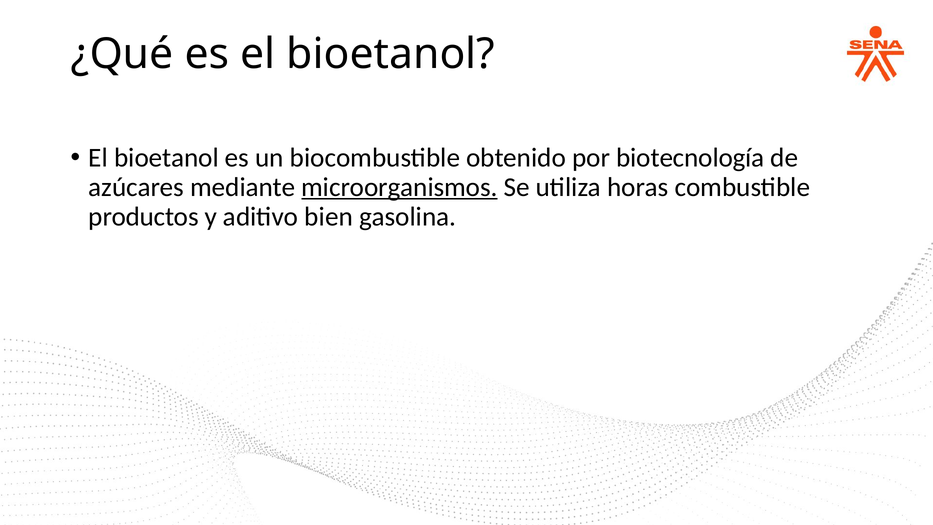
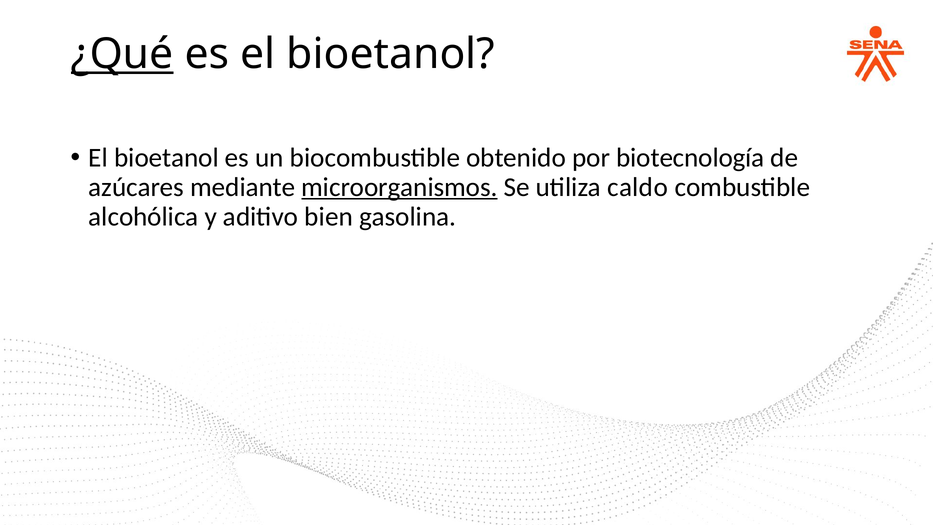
¿Qué underline: none -> present
horas: horas -> caldo
productos: productos -> alcohólica
